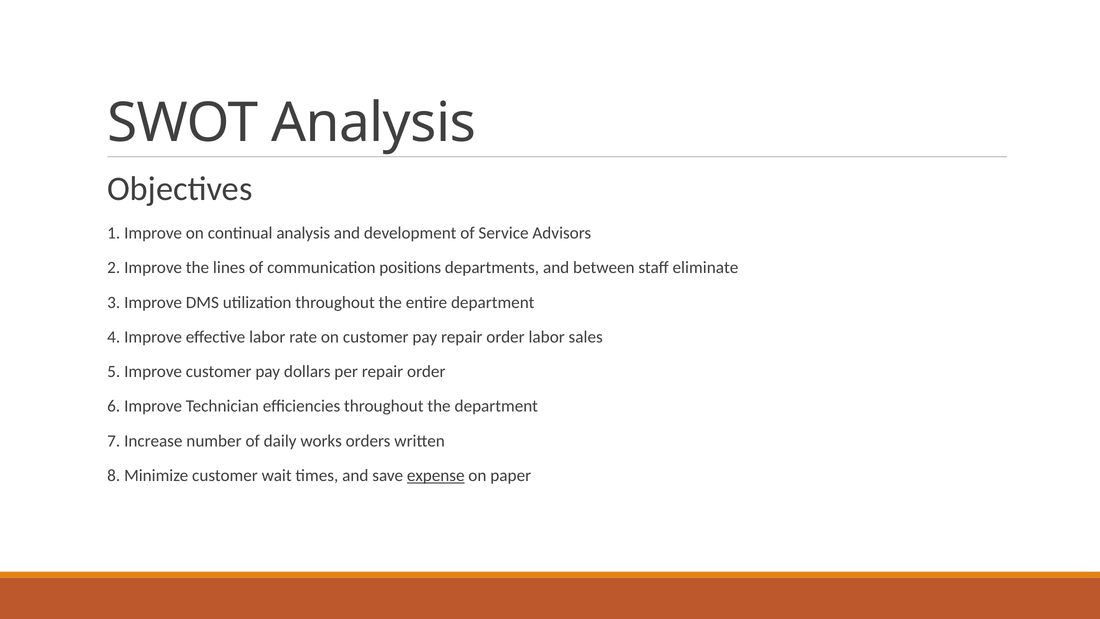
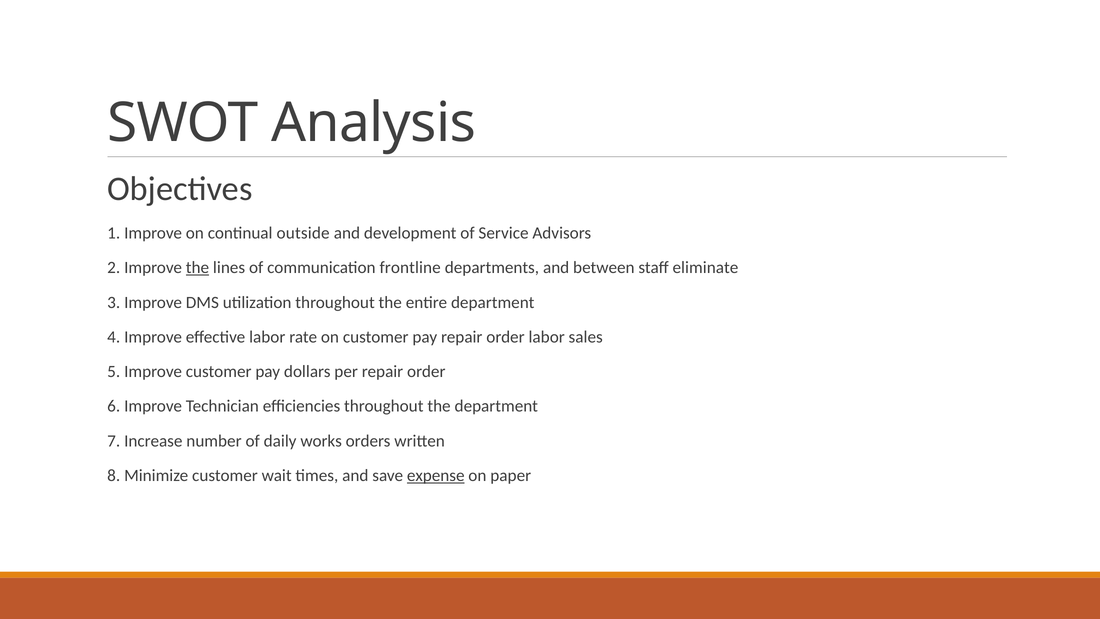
continual analysis: analysis -> outside
the at (197, 268) underline: none -> present
positions: positions -> frontline
